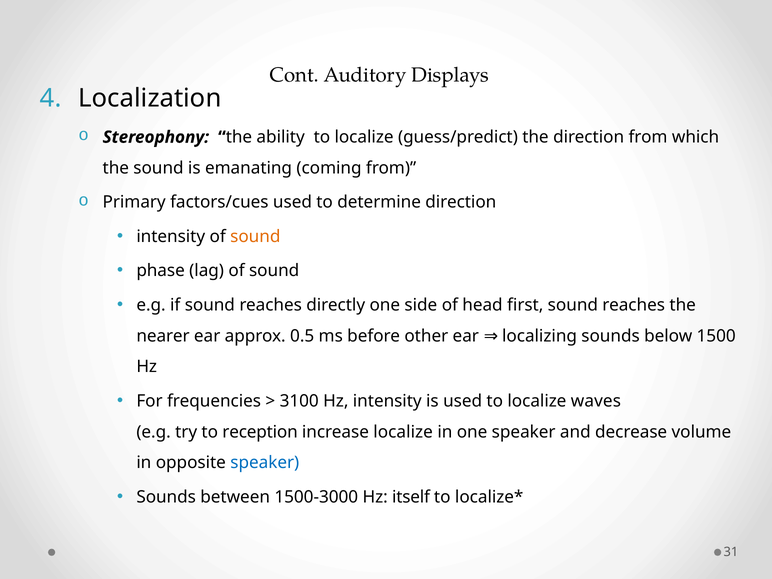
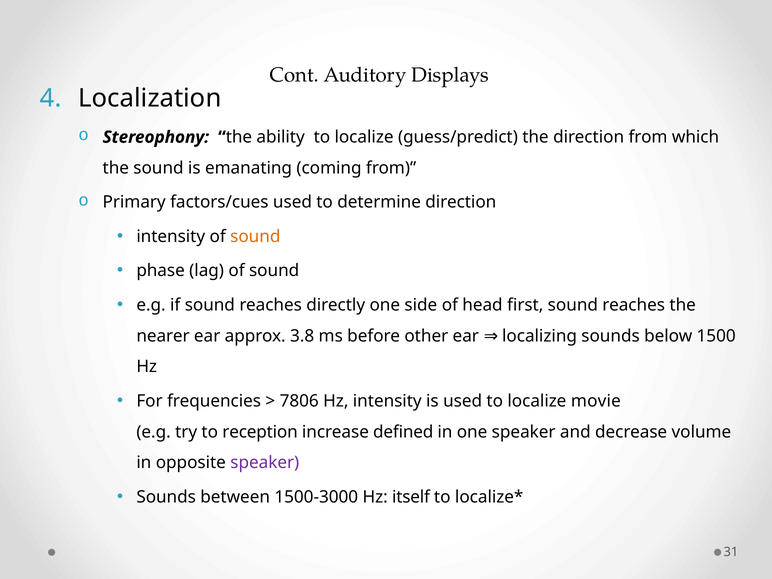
0.5: 0.5 -> 3.8
3100: 3100 -> 7806
waves: waves -> movie
increase localize: localize -> defined
speaker at (265, 463) colour: blue -> purple
